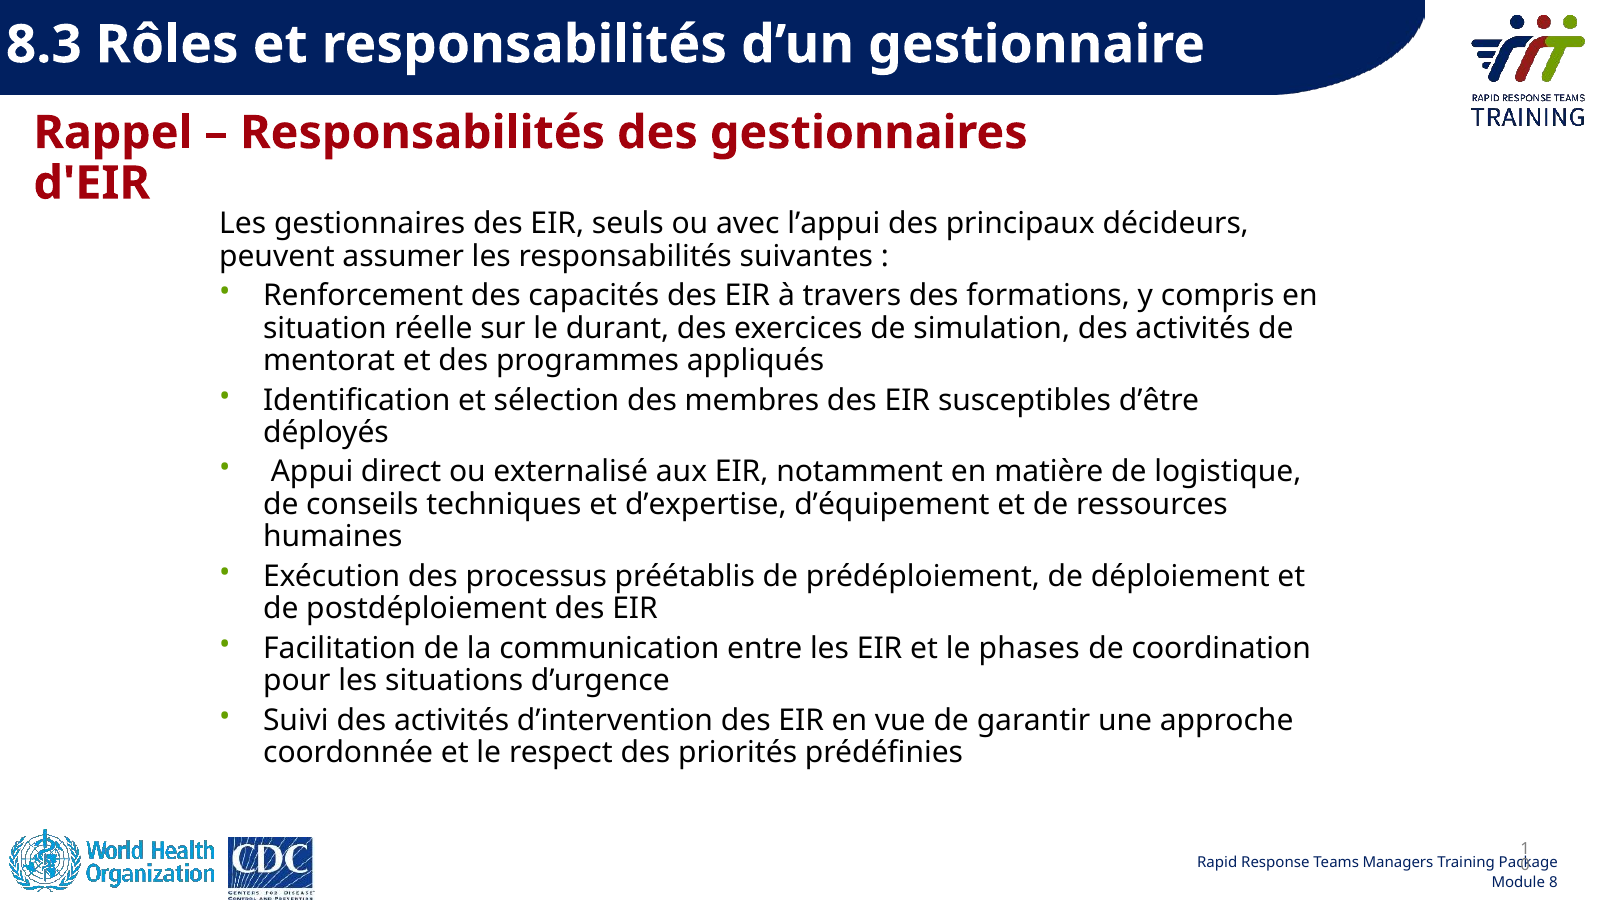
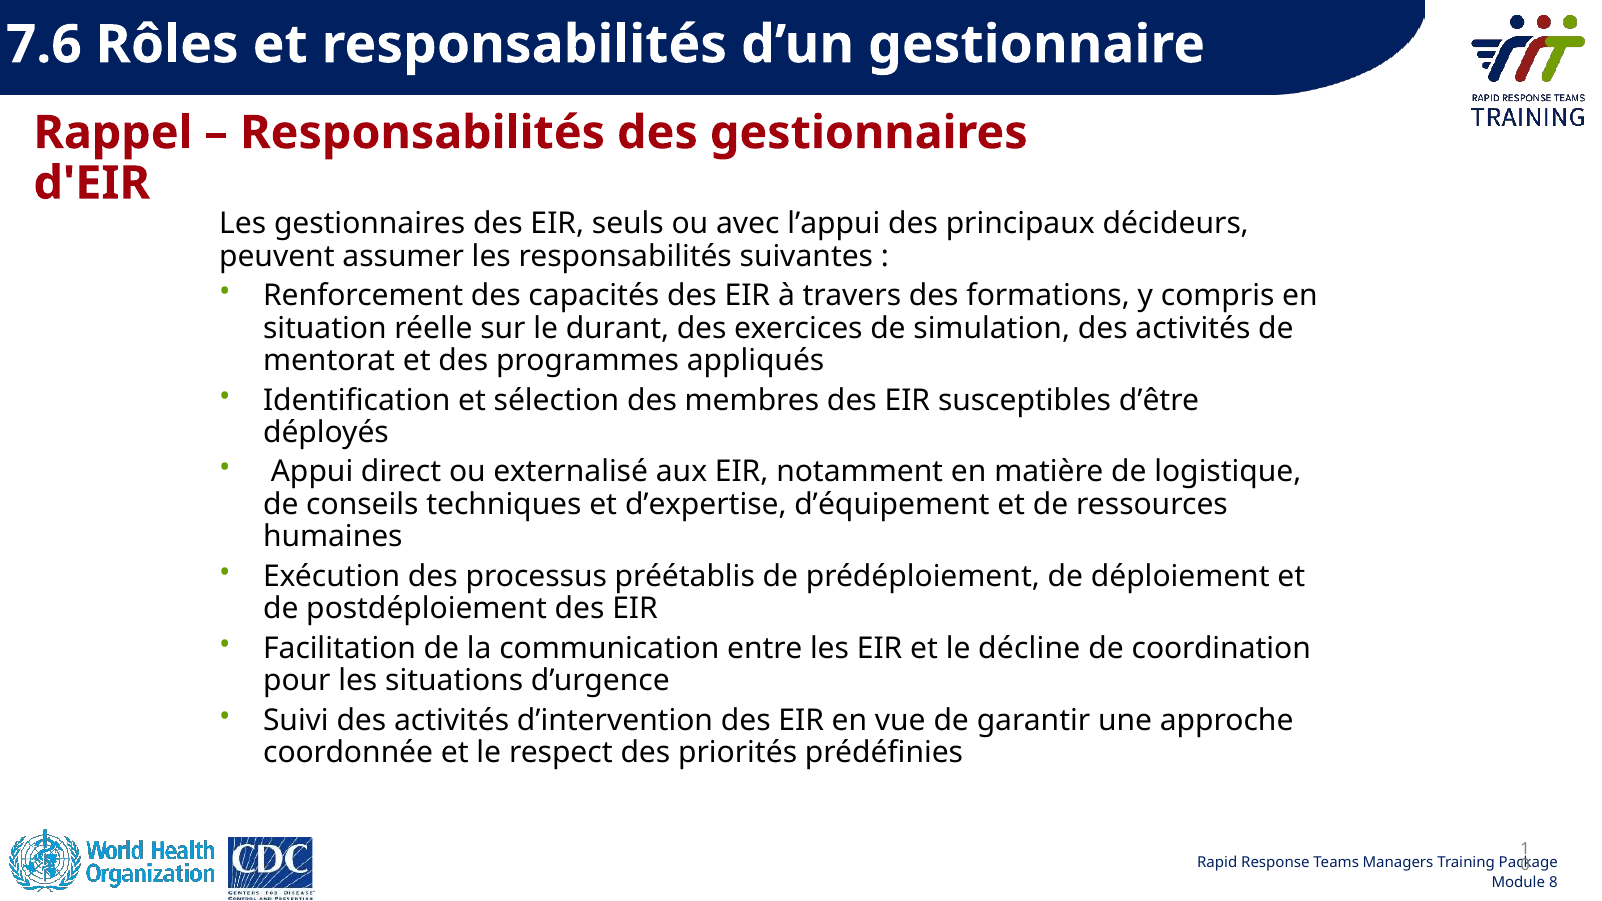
8.3: 8.3 -> 7.6
phases: phases -> décline
